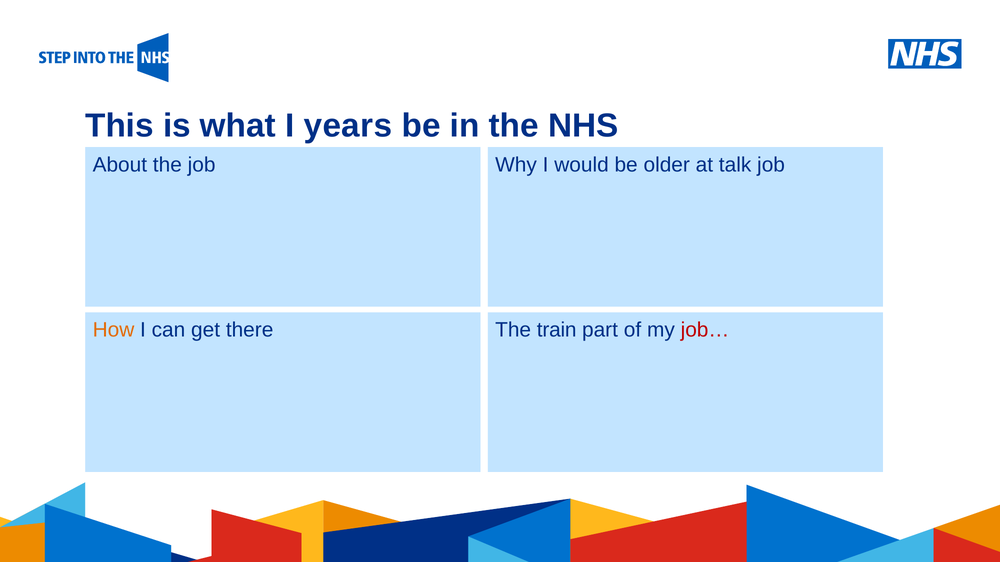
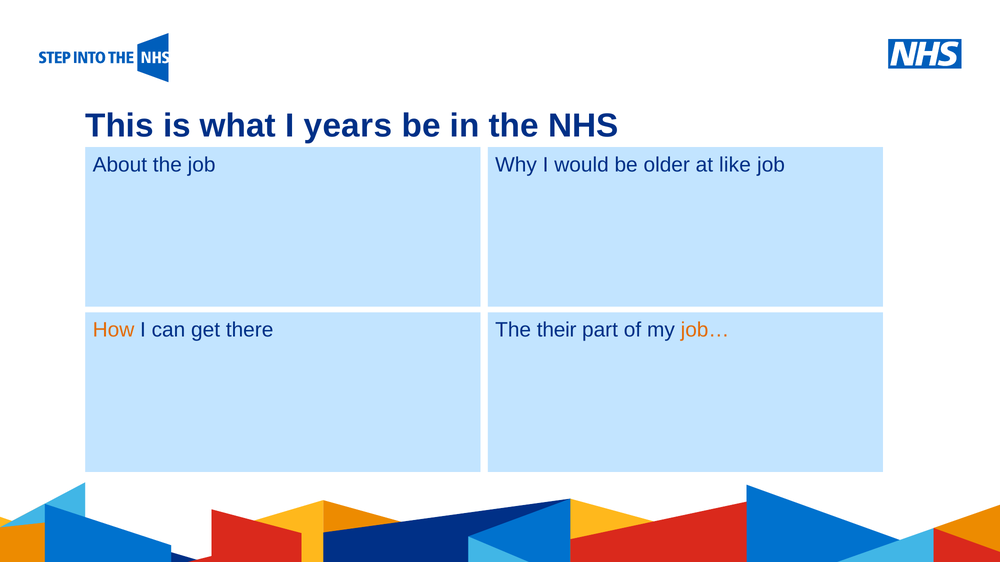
talk: talk -> like
train: train -> their
job… colour: red -> orange
